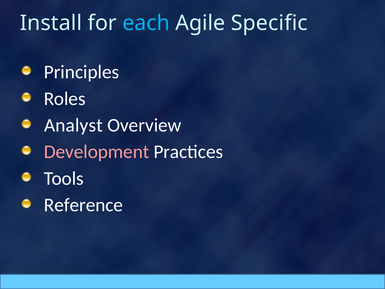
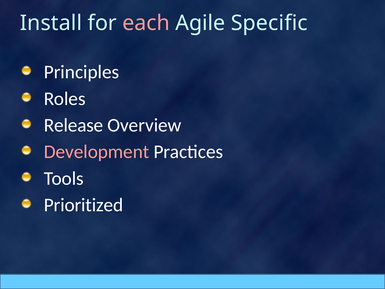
each colour: light blue -> pink
Analyst: Analyst -> Release
Reference: Reference -> Prioritized
